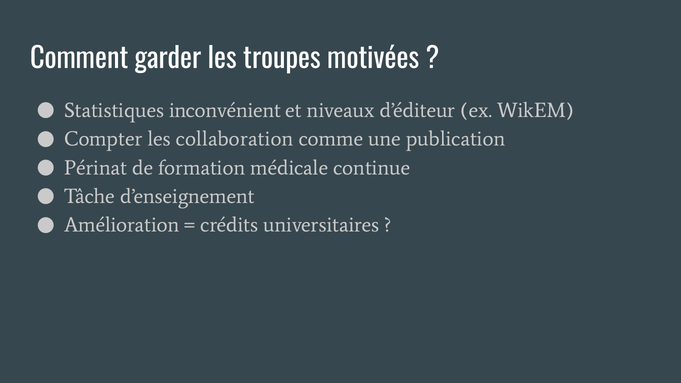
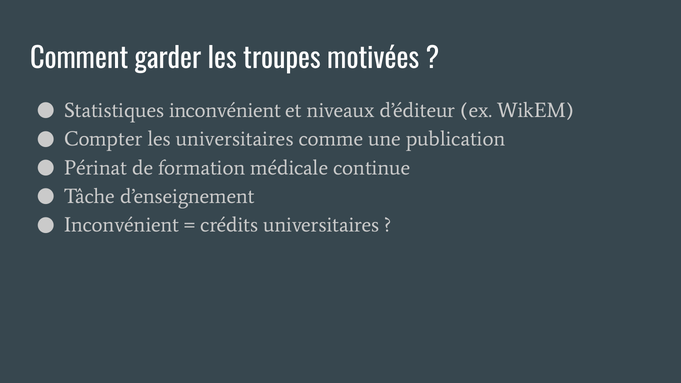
les collaboration: collaboration -> universitaires
Amélioration at (122, 225): Amélioration -> Inconvénient
